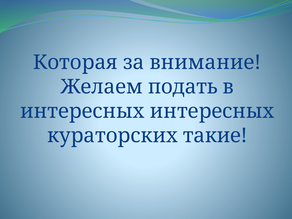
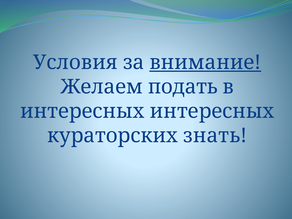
Которая: Которая -> Условия
внимание underline: none -> present
такие: такие -> знать
